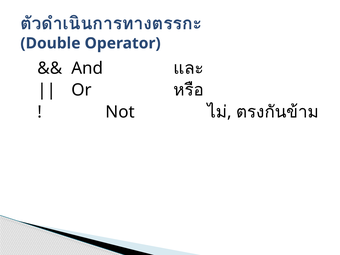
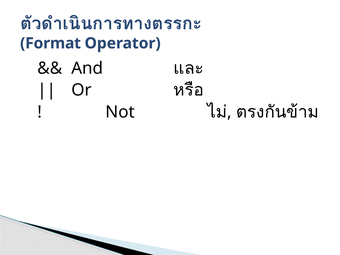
Double: Double -> Format
